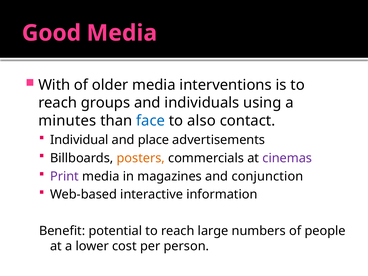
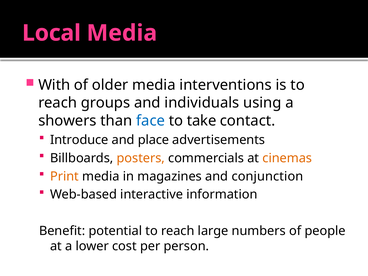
Good: Good -> Local
minutes: minutes -> showers
also: also -> take
Individual: Individual -> Introduce
cinemas colour: purple -> orange
Print colour: purple -> orange
